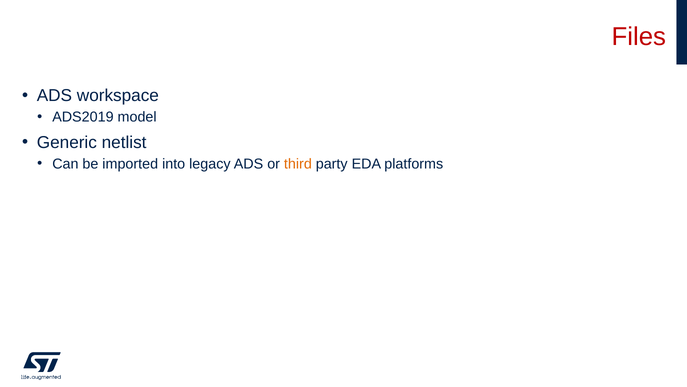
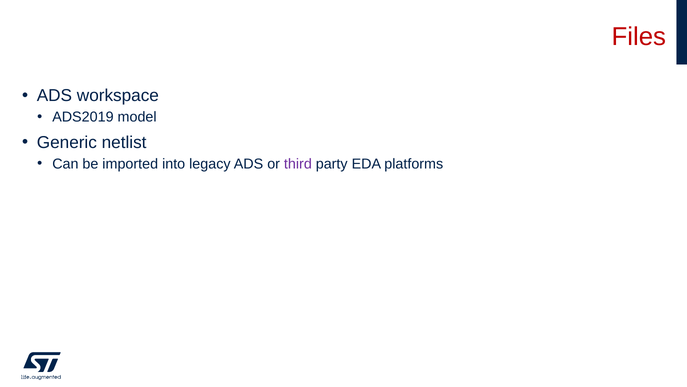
third colour: orange -> purple
